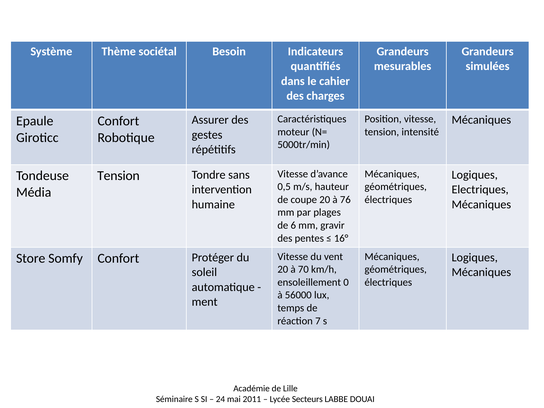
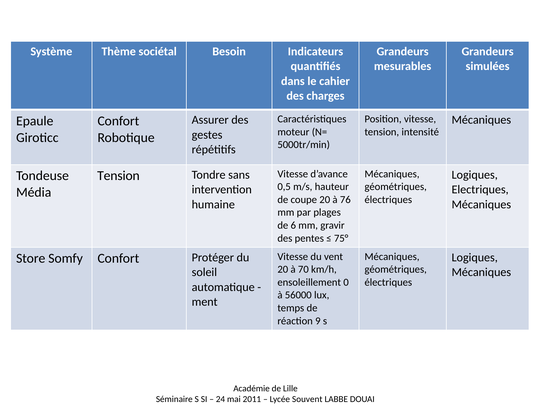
16°: 16° -> 75°
7: 7 -> 9
Secteurs: Secteurs -> Souvent
